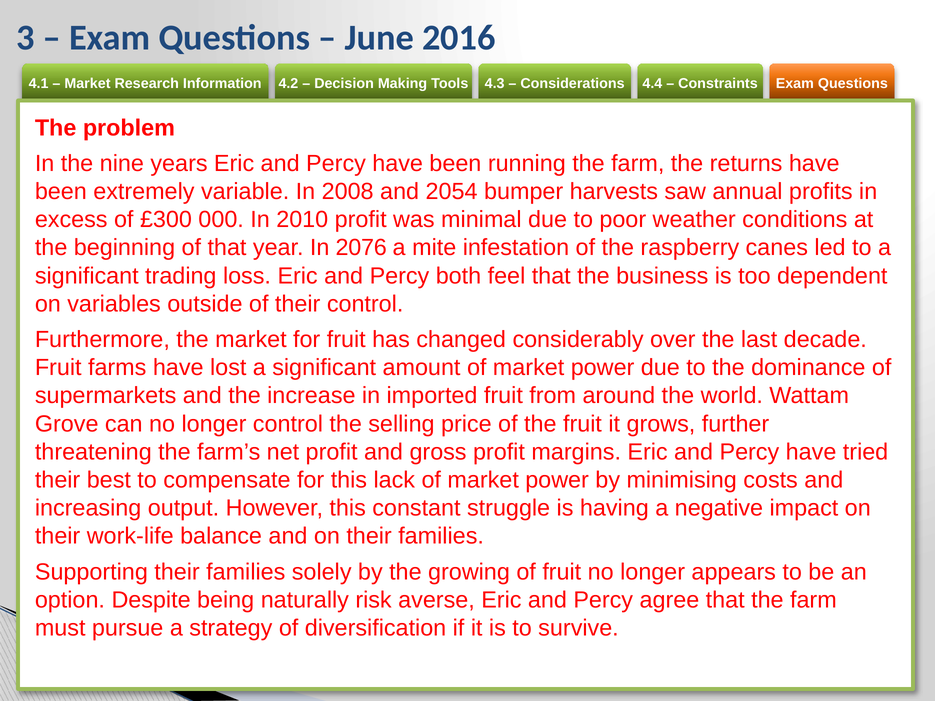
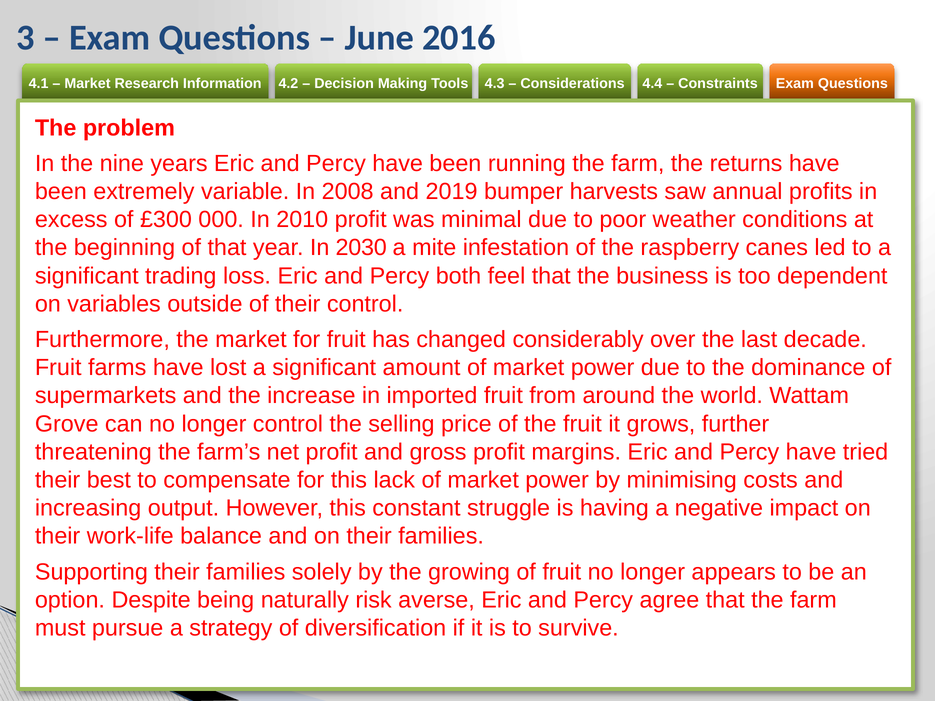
2054: 2054 -> 2019
2076: 2076 -> 2030
